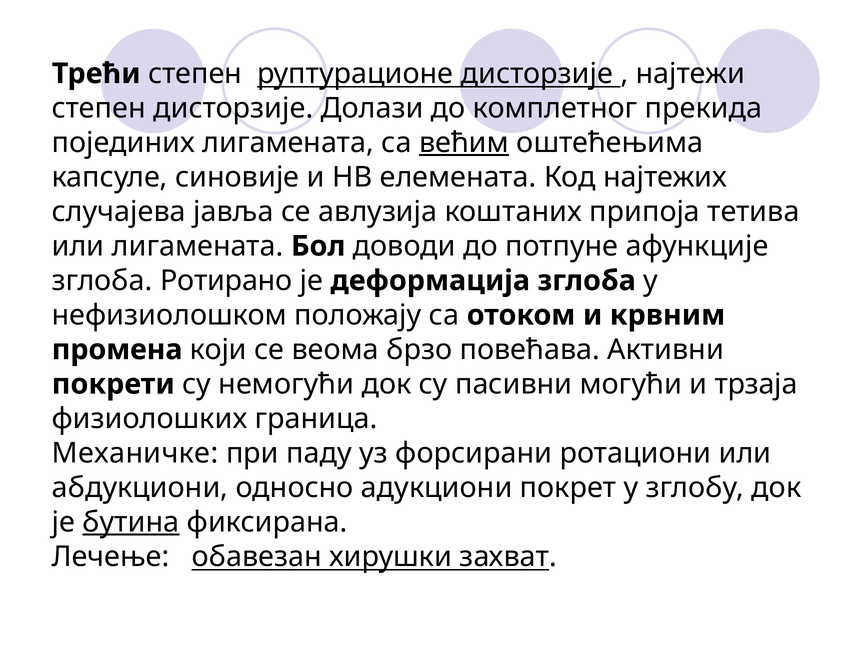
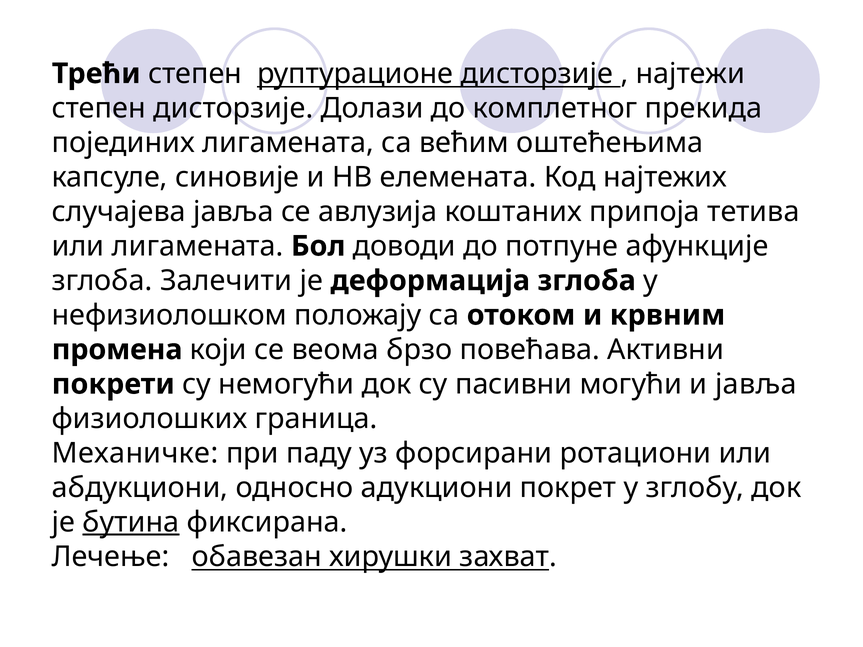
већим underline: present -> none
Ротирано: Ротирано -> Залечити
и трзаја: трзаја -> јавља
